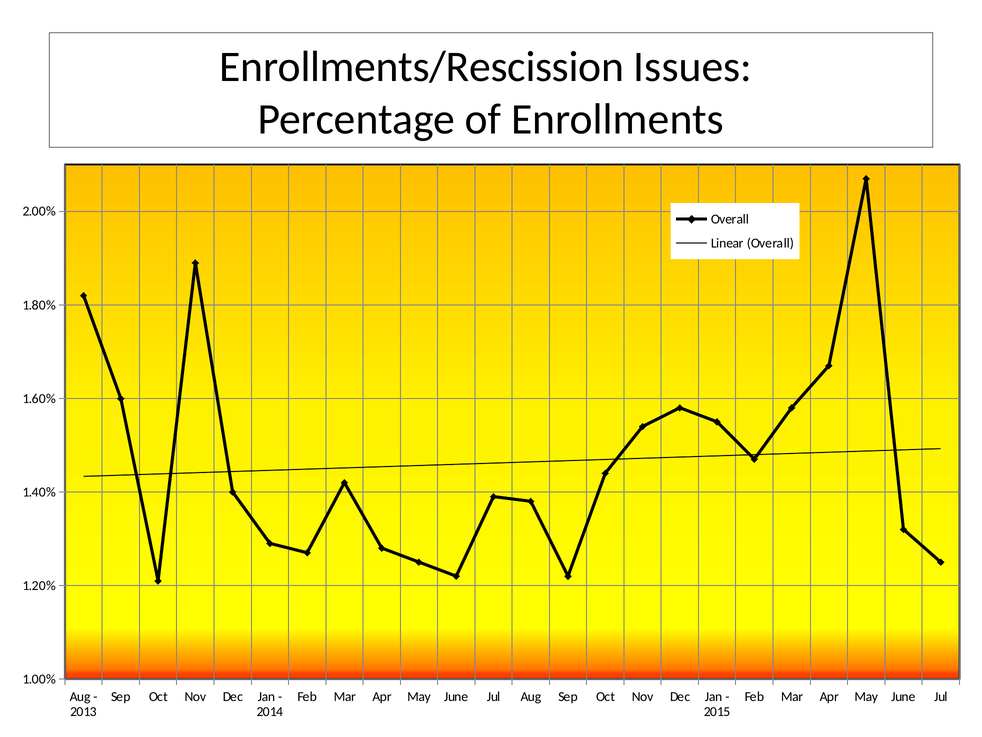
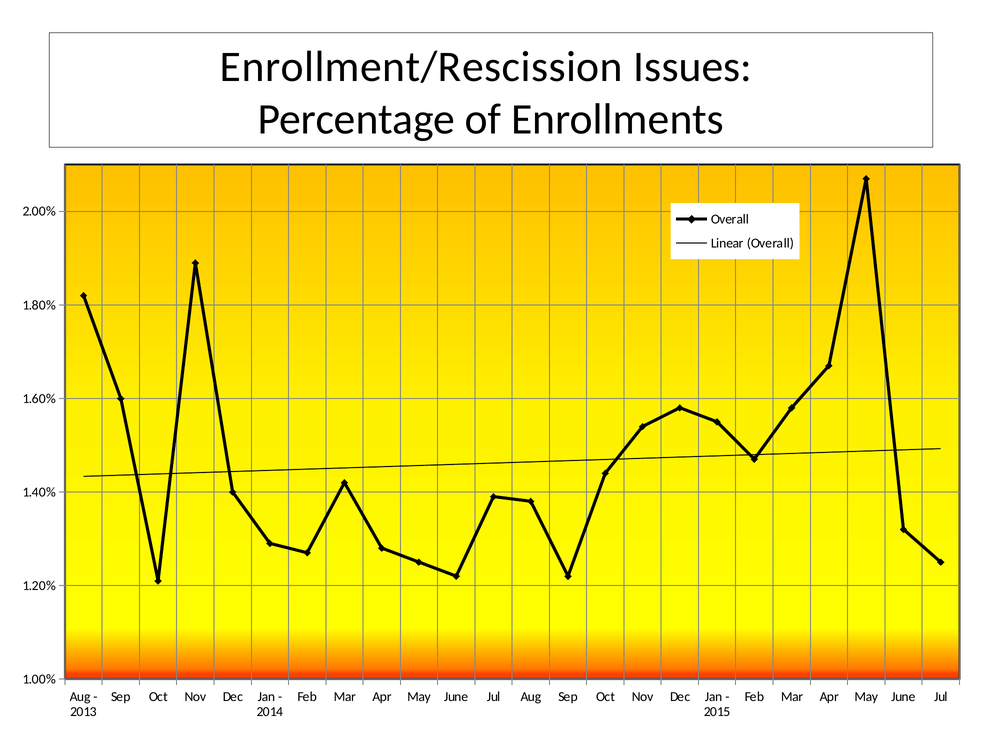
Enrollments/Rescission: Enrollments/Rescission -> Enrollment/Rescission
